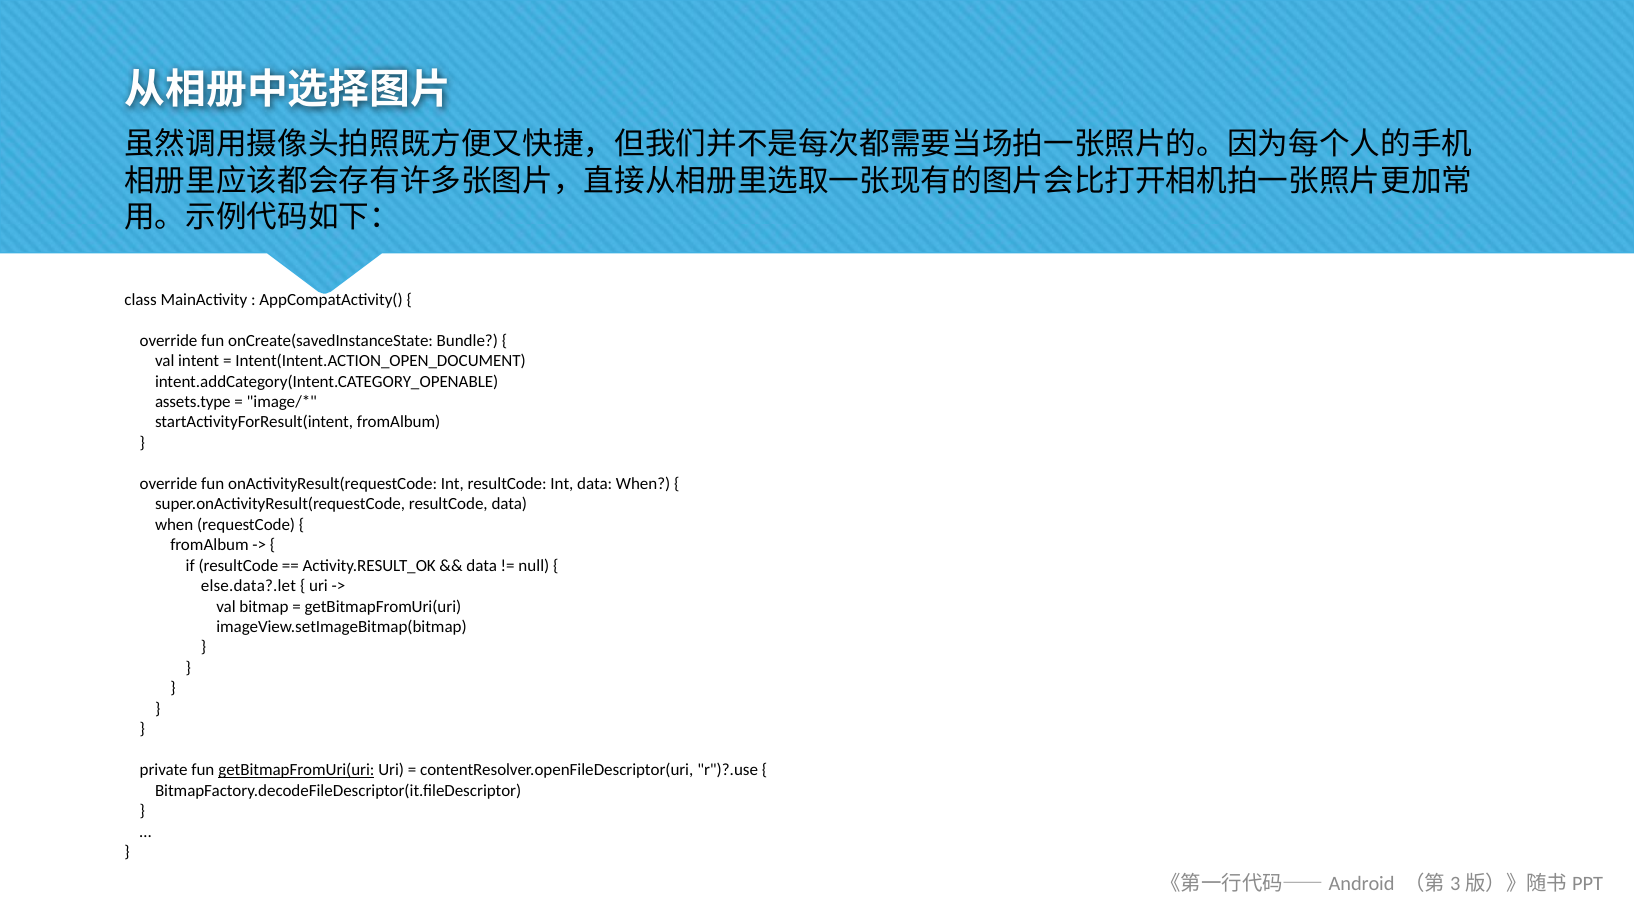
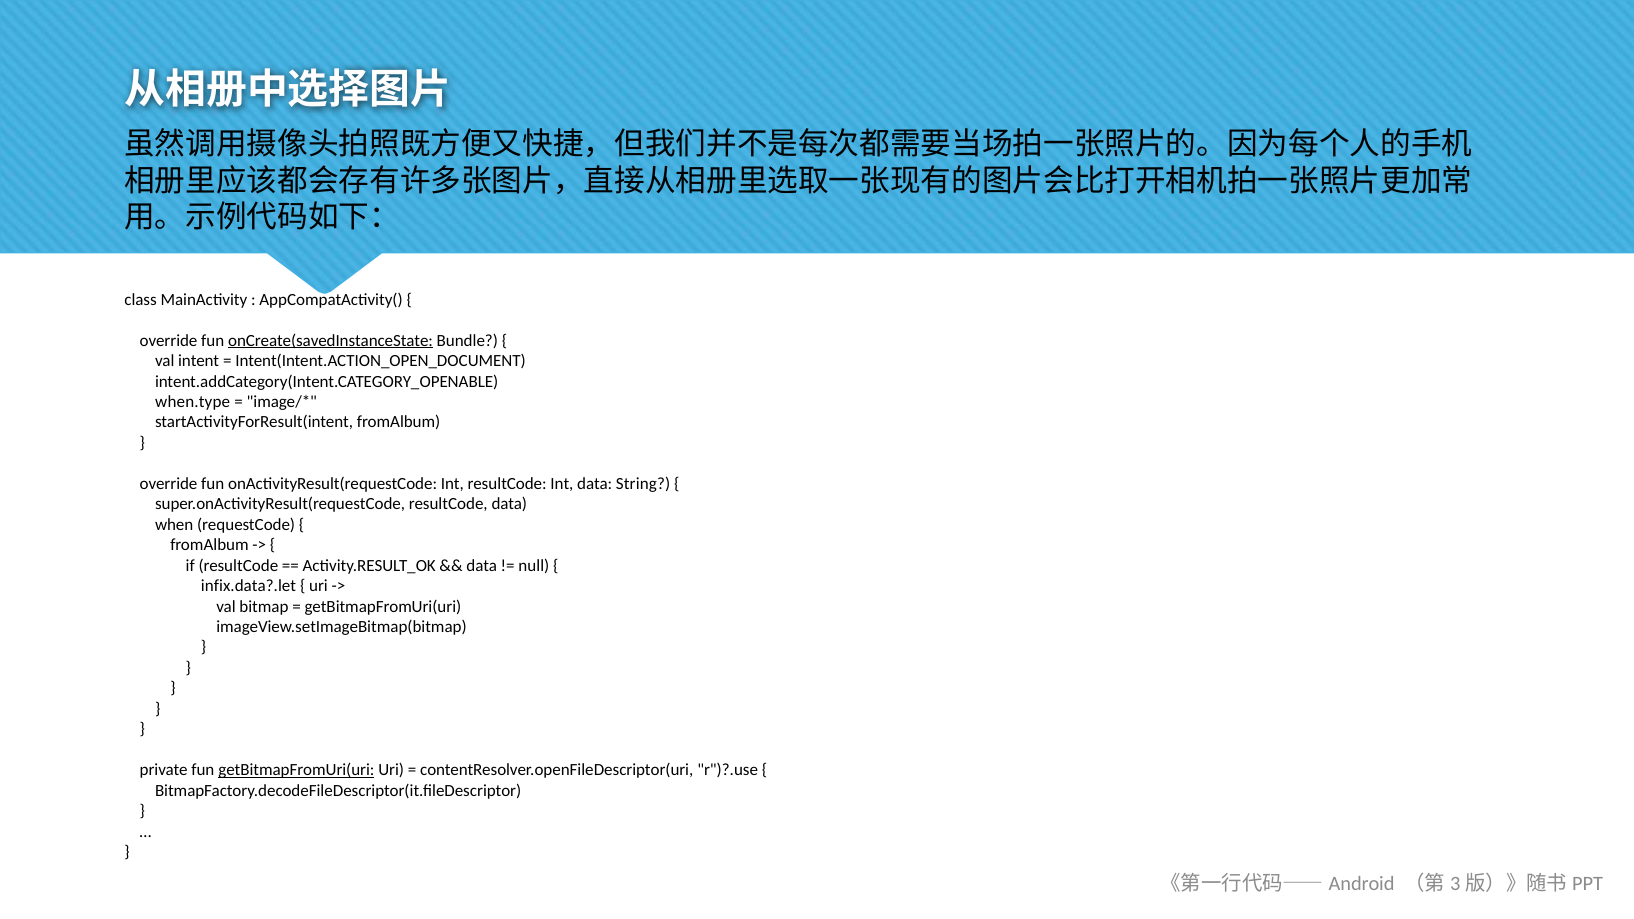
onCreate(savedInstanceState underline: none -> present
assets.type: assets.type -> when.type
Int data When: When -> String
else.data?.let: else.data?.let -> infix.data?.let
